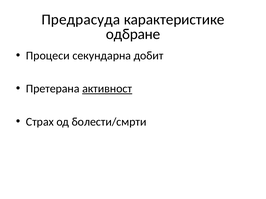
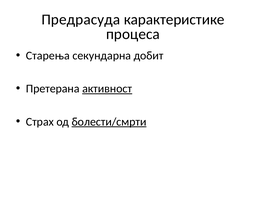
одбране: одбране -> процеса
Процеси: Процеси -> Старења
болести/смрти underline: none -> present
